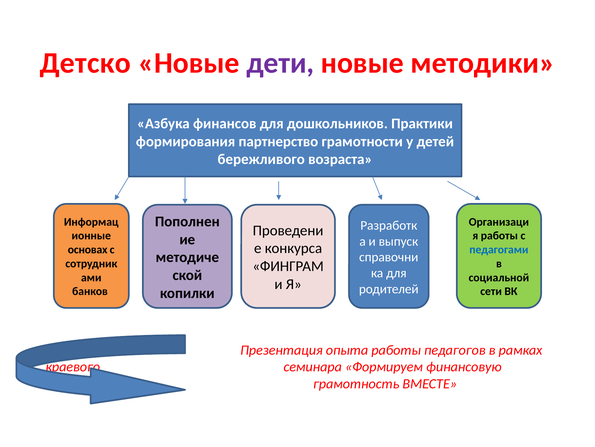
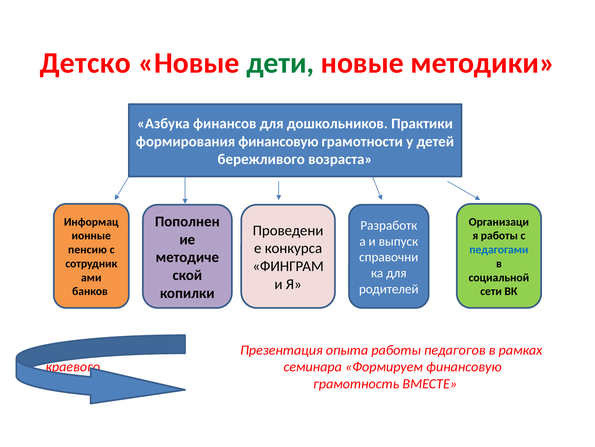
дети colour: purple -> green
формирования партнерство: партнерство -> финансовую
основах: основах -> пенсию
